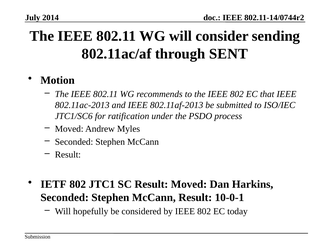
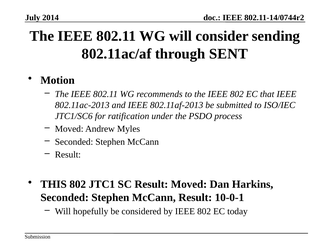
IETF: IETF -> THIS
